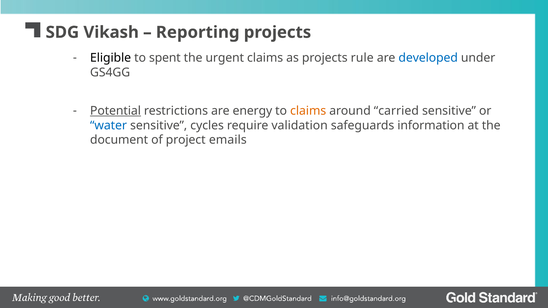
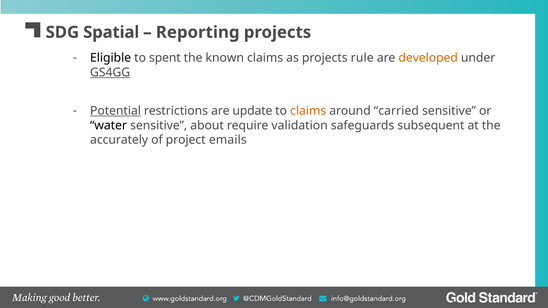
Vikash: Vikash -> Spatial
urgent: urgent -> known
developed colour: blue -> orange
GS4GG underline: none -> present
energy: energy -> update
water colour: blue -> black
cycles: cycles -> about
information: information -> subsequent
document: document -> accurately
